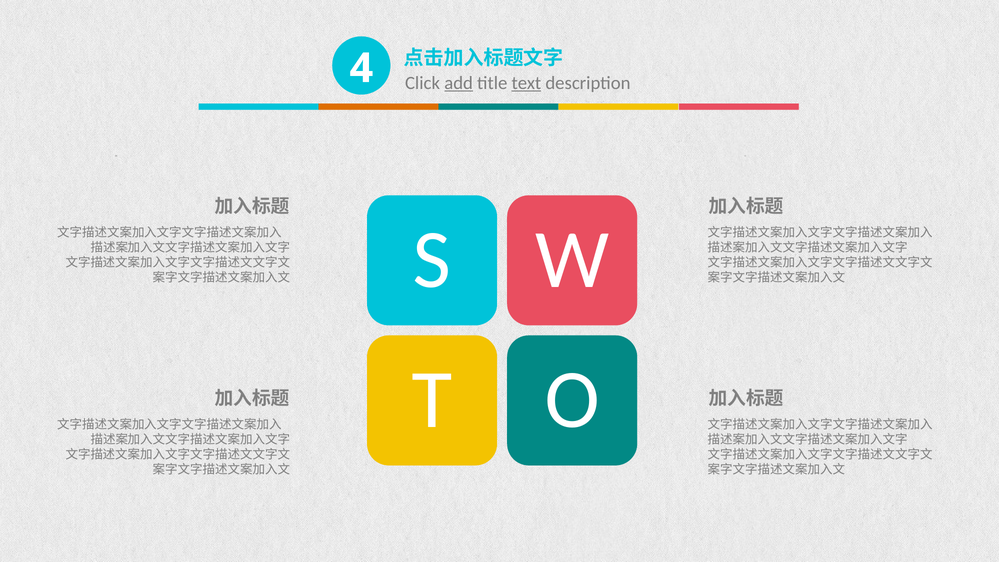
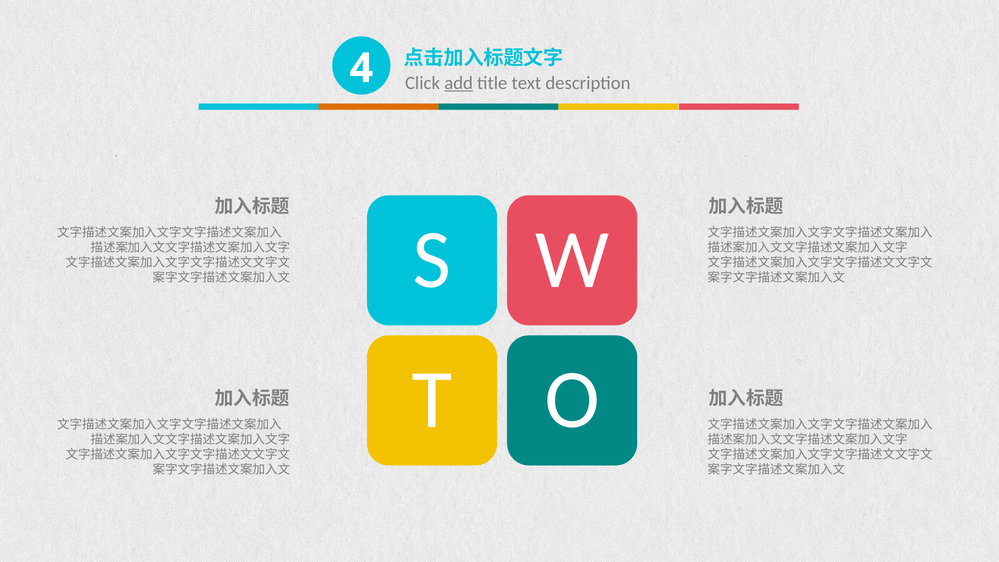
text underline: present -> none
